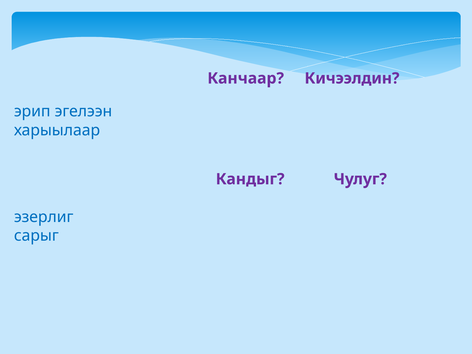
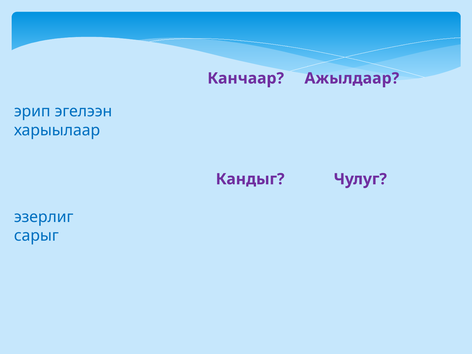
Кичээлдин: Кичээлдин -> Ажылдаар
